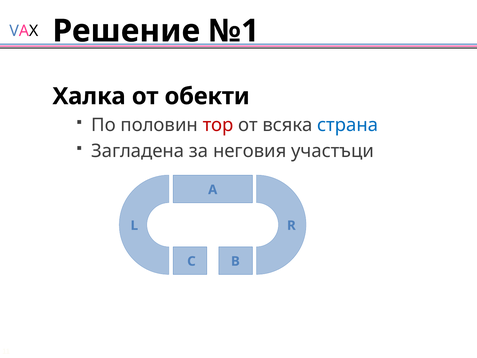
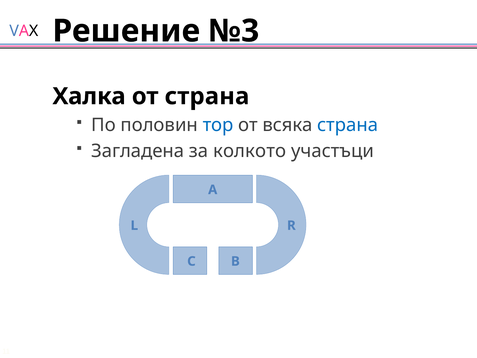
№1: №1 -> №3
от обекти: обекти -> страна
тор colour: red -> blue
неговия: неговия -> колкото
